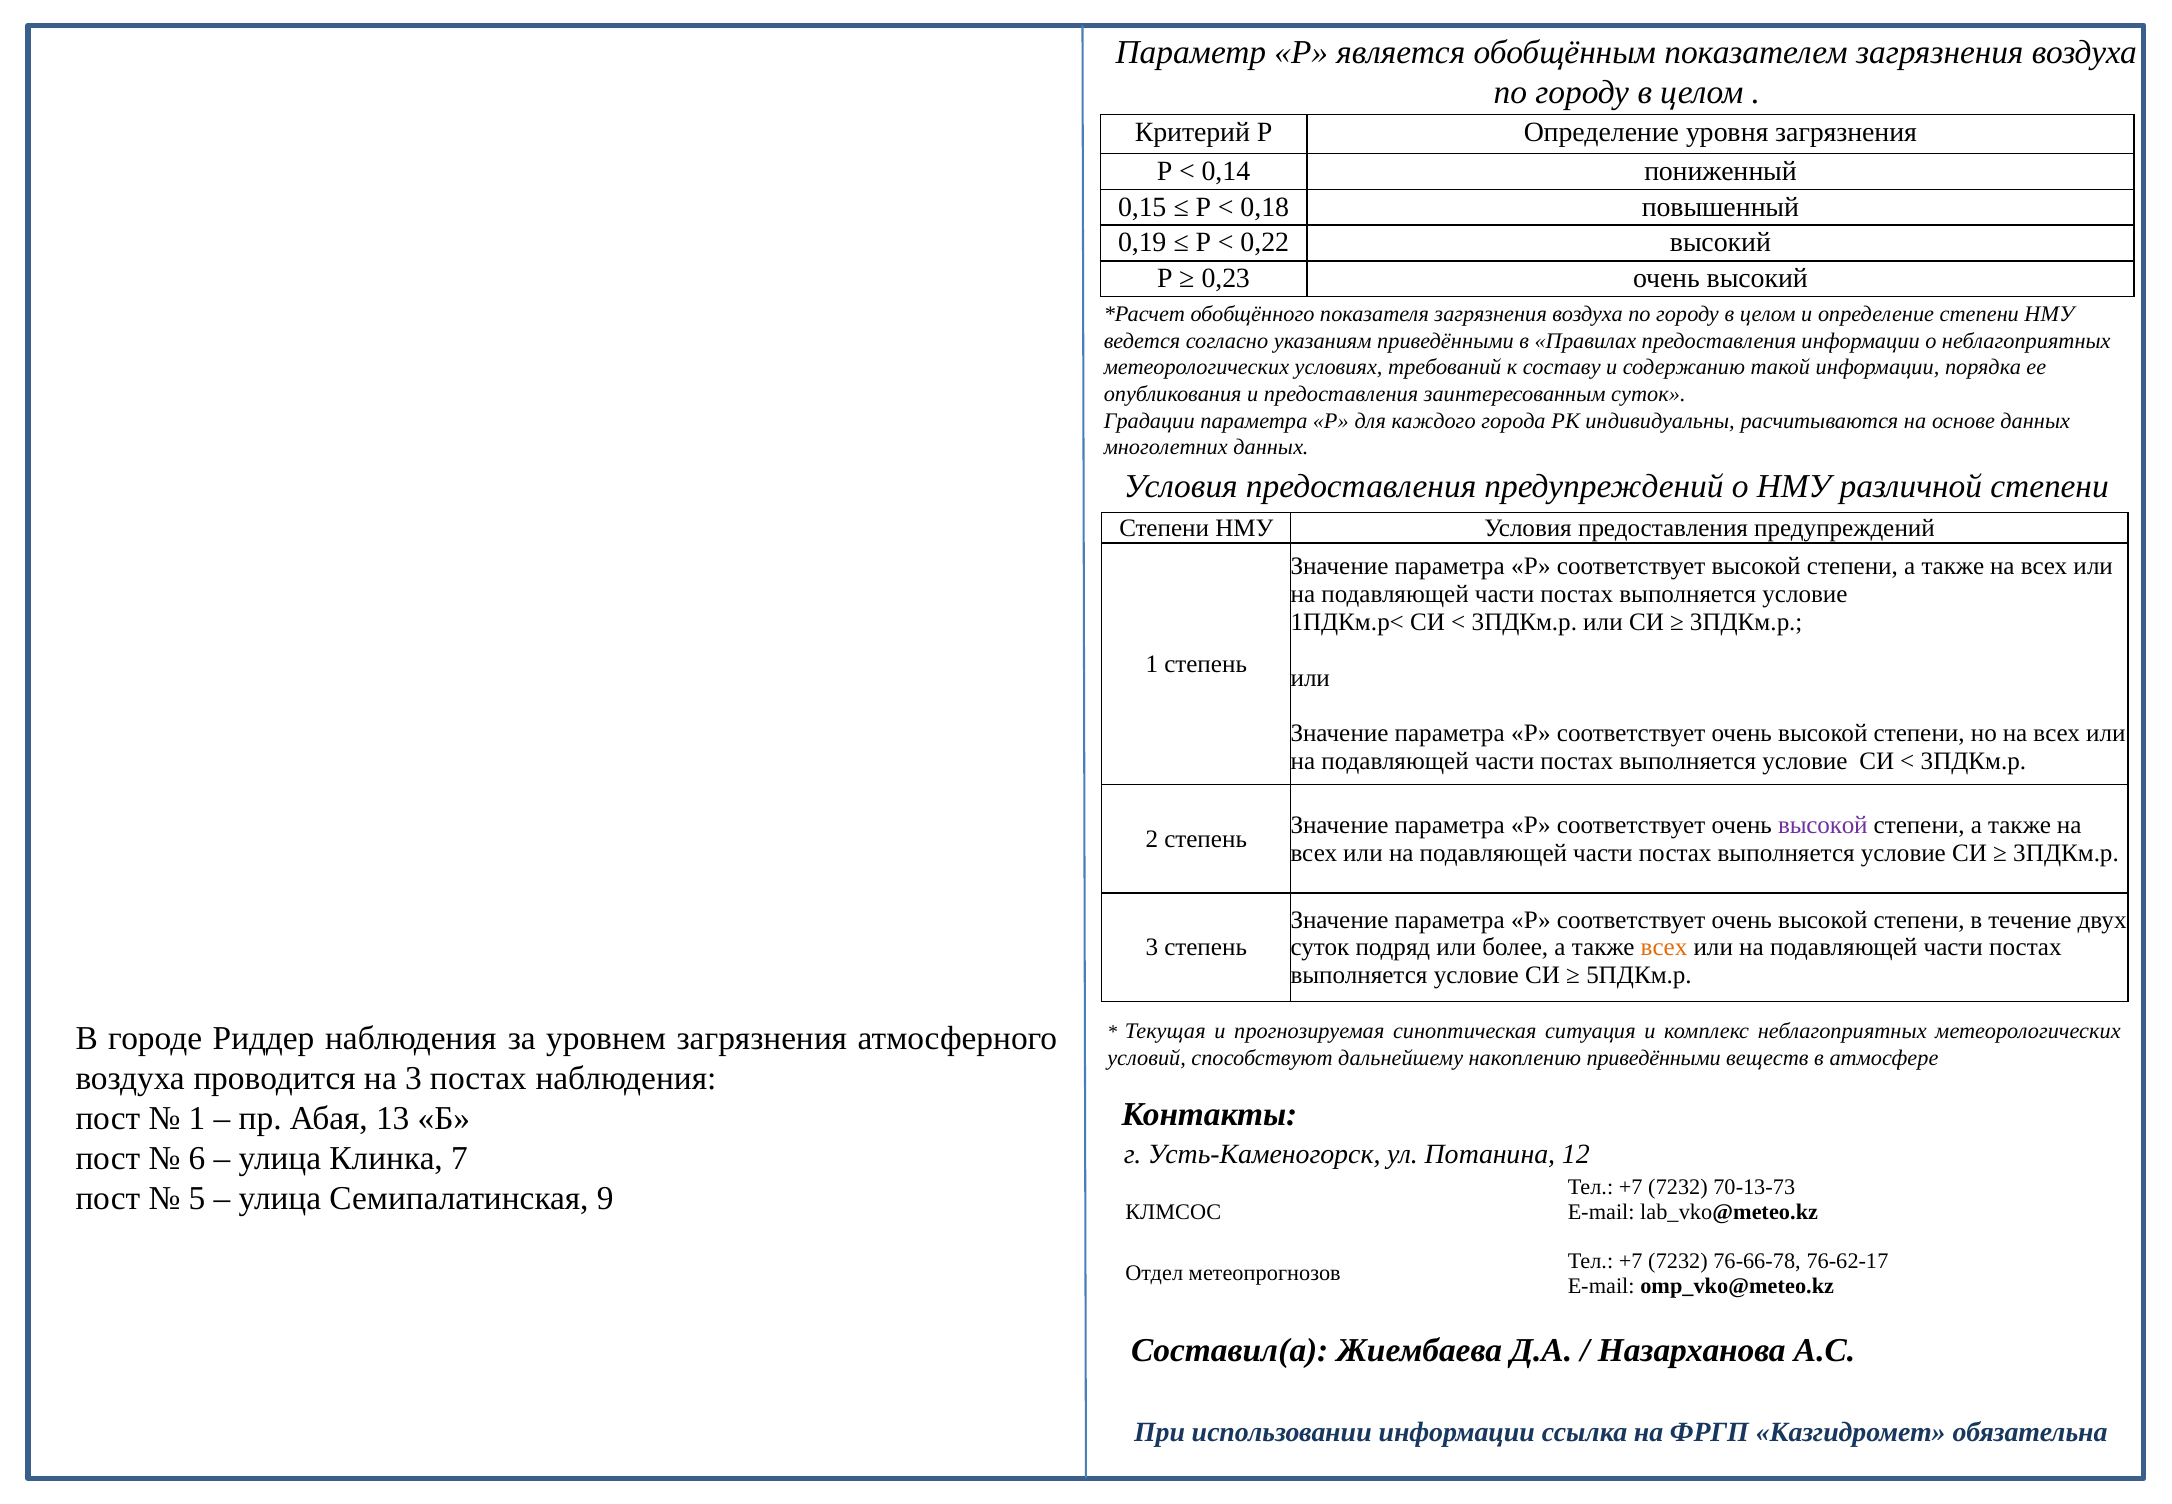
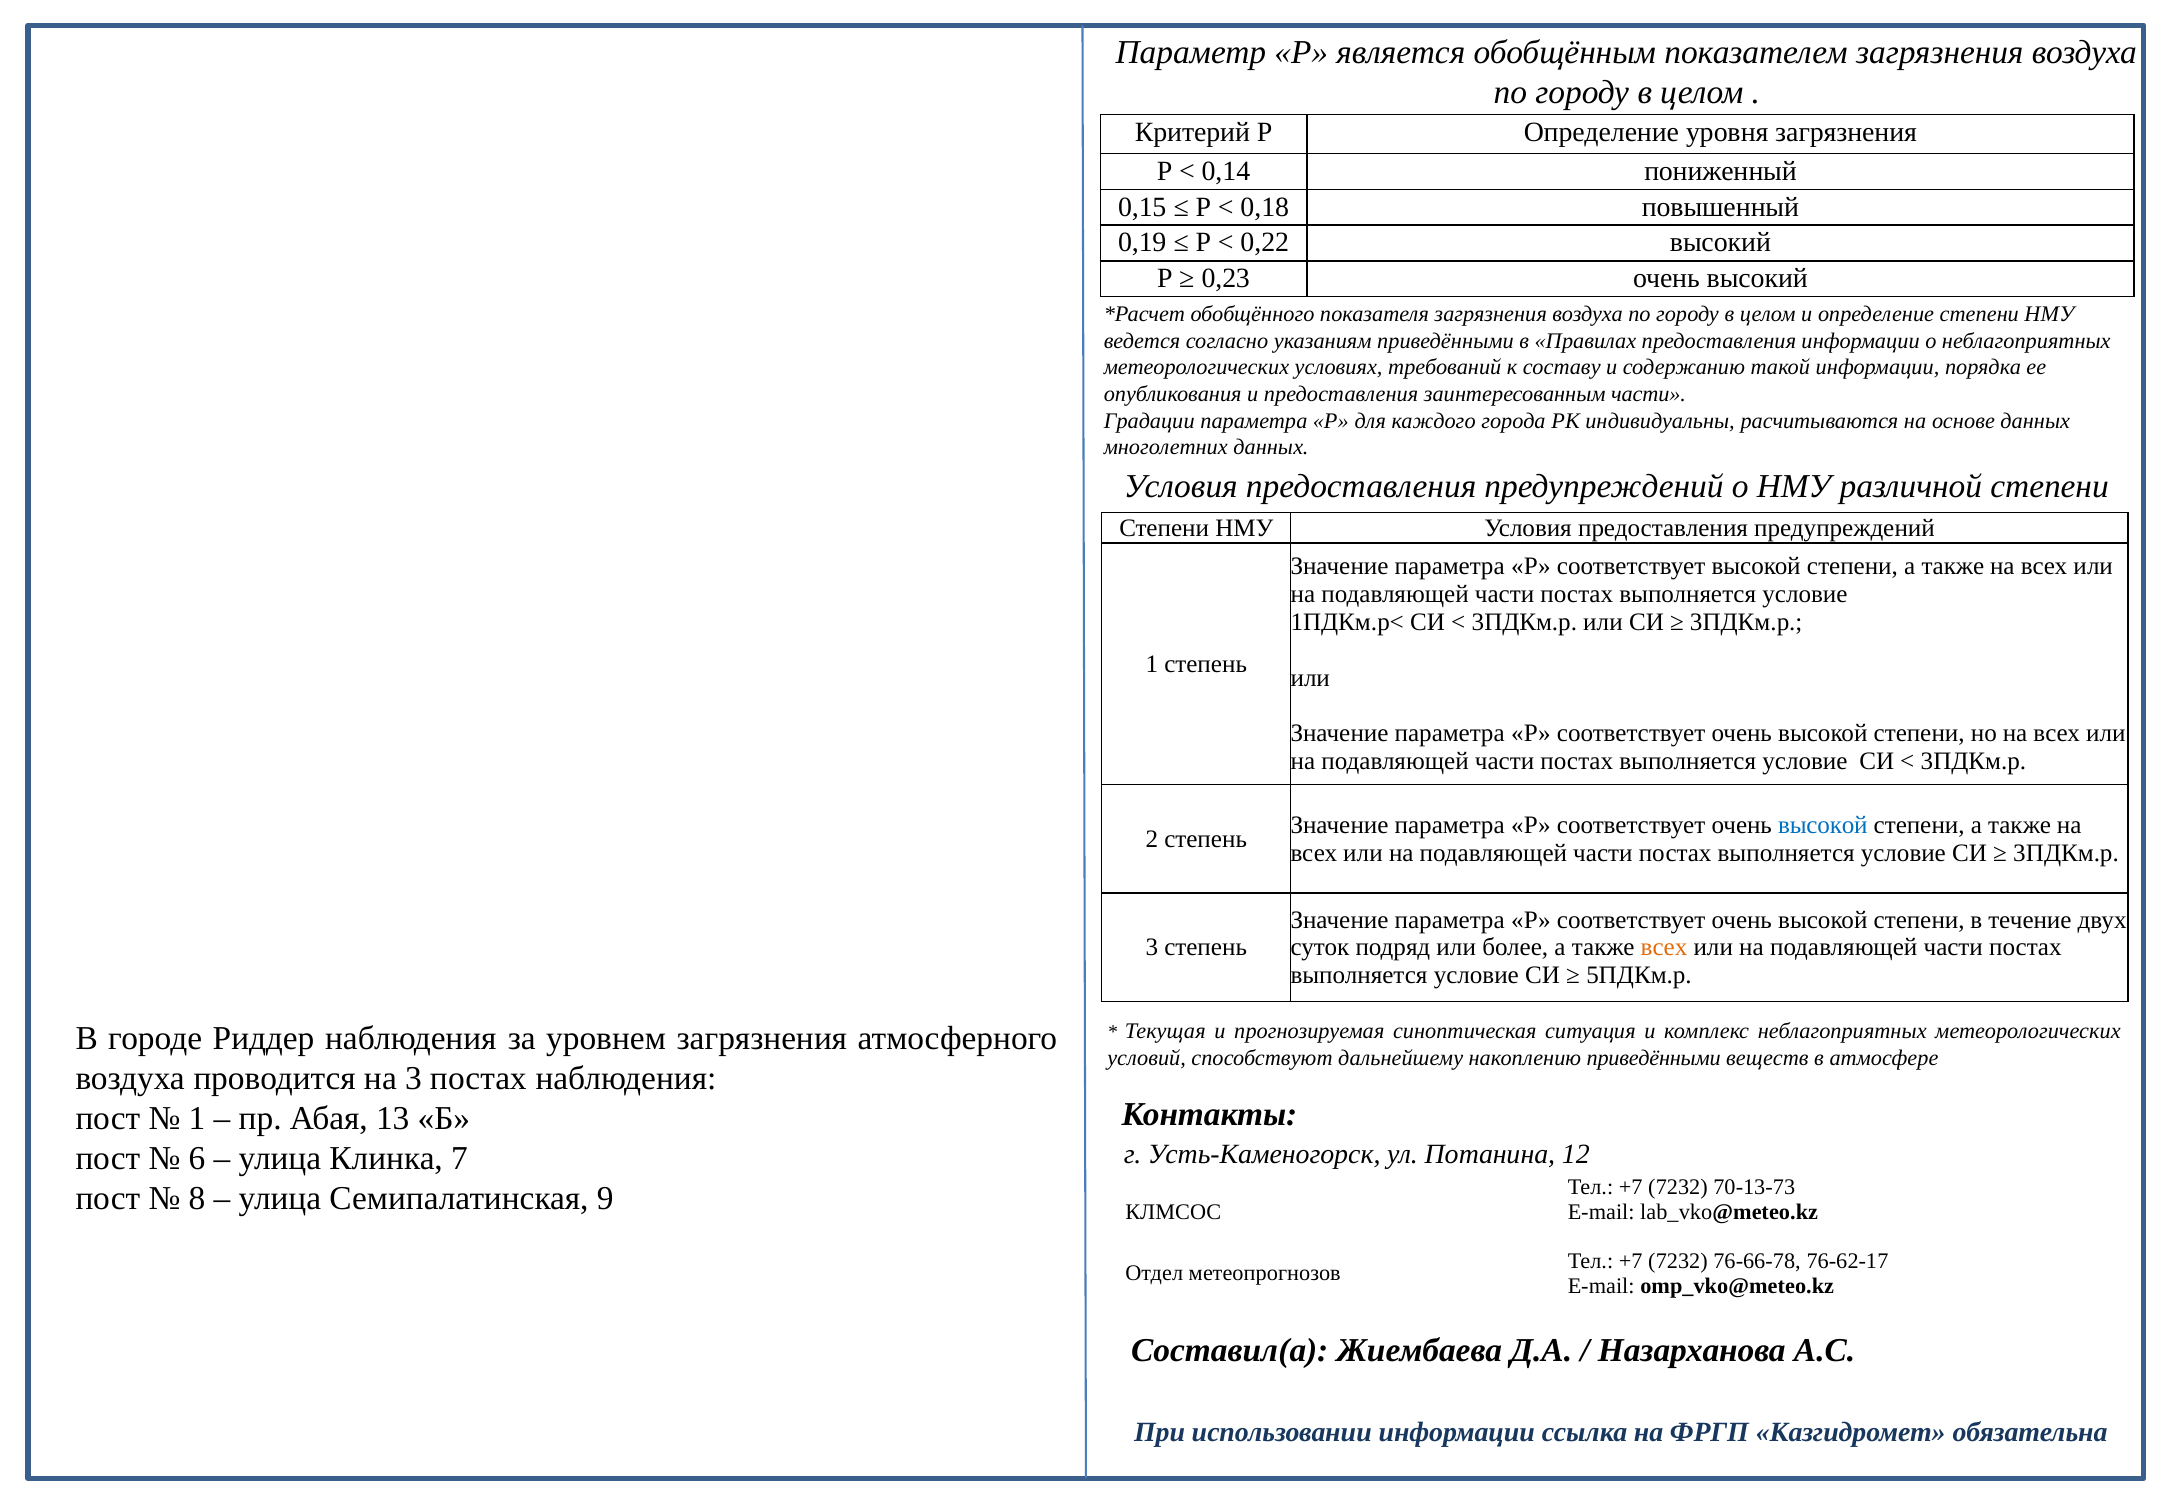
заинтересованным суток: суток -> части
высокой at (1823, 825) colour: purple -> blue
5: 5 -> 8
